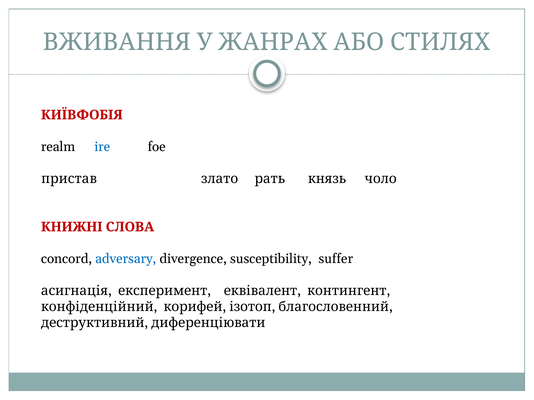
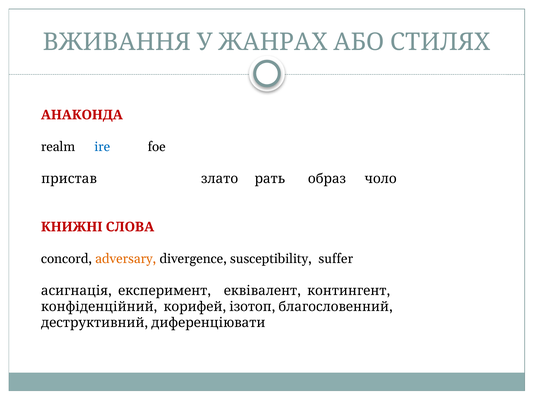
КИЇВФОБІЯ: КИЇВФОБІЯ -> АНАКОНДА
князь: князь -> образ
adversary colour: blue -> orange
